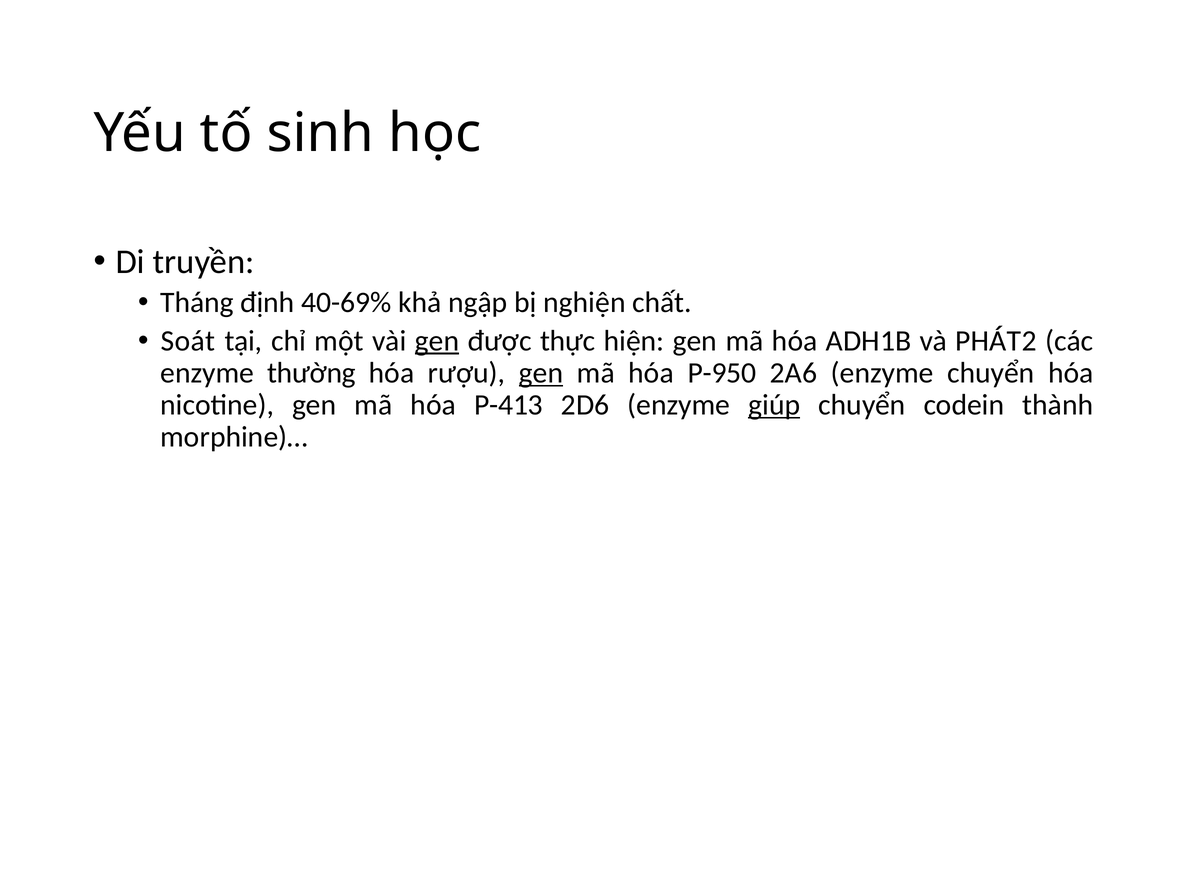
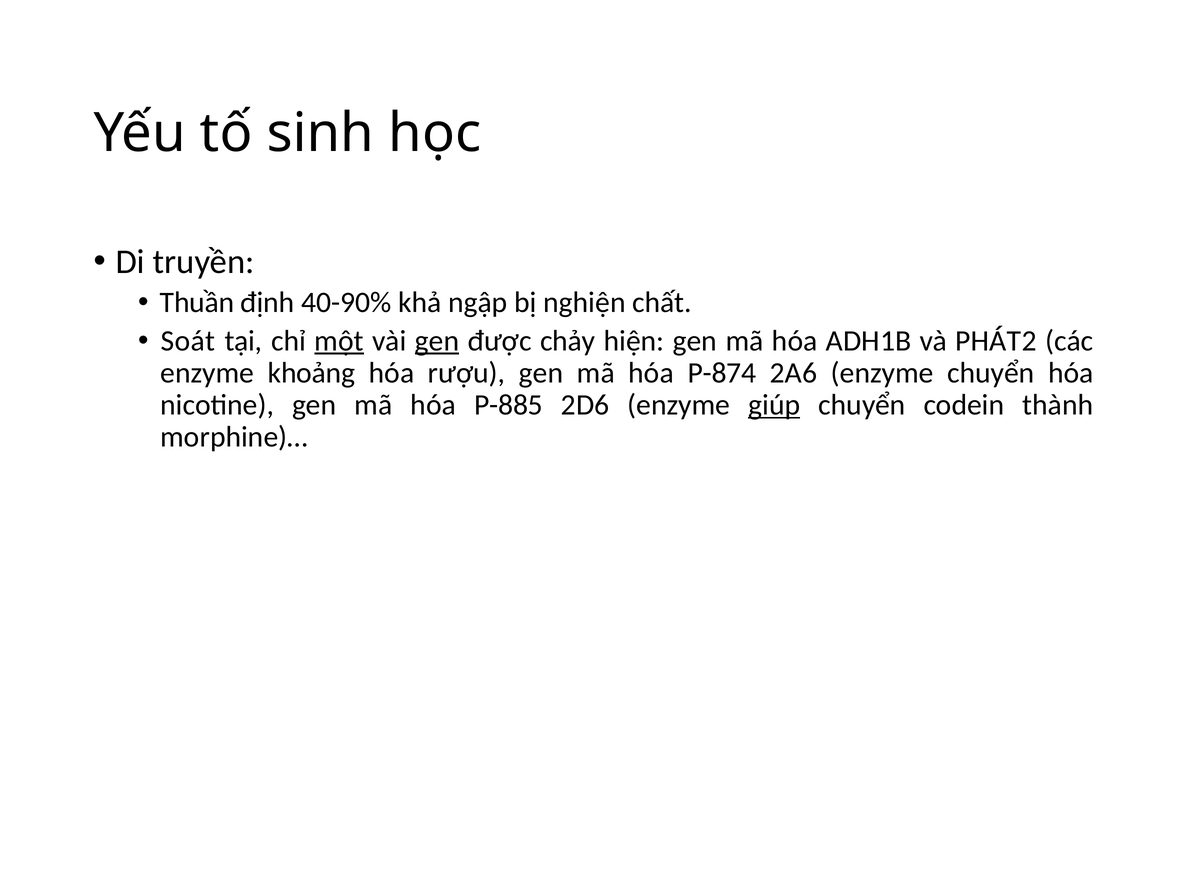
Tháng: Tháng -> Thuần
40-69%: 40-69% -> 40-90%
một underline: none -> present
thực: thực -> chảy
thường: thường -> khoảng
gen at (541, 373) underline: present -> none
P-950: P-950 -> P-874
P-413: P-413 -> P-885
